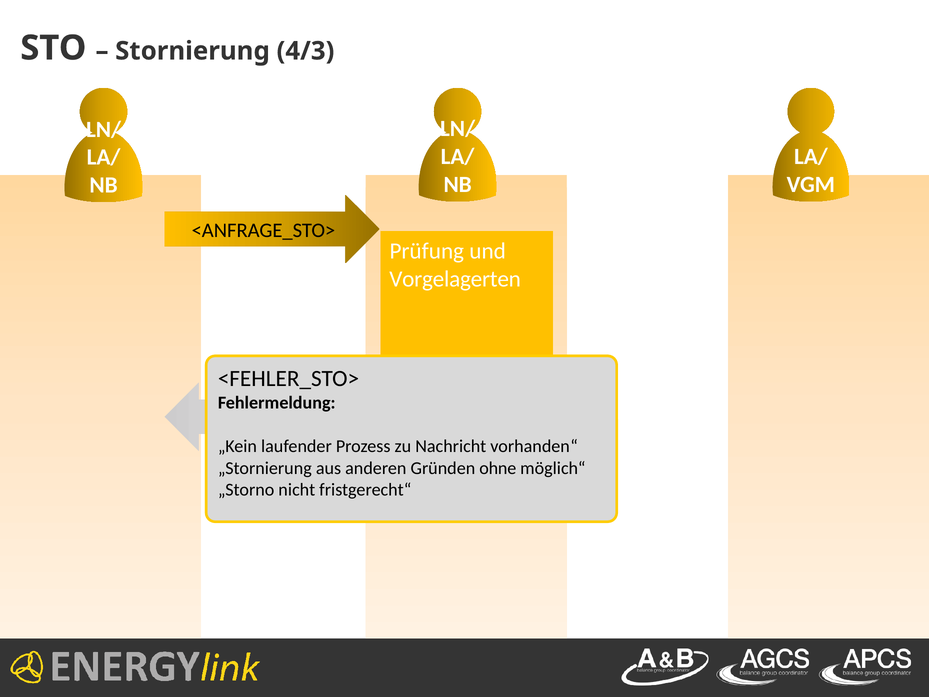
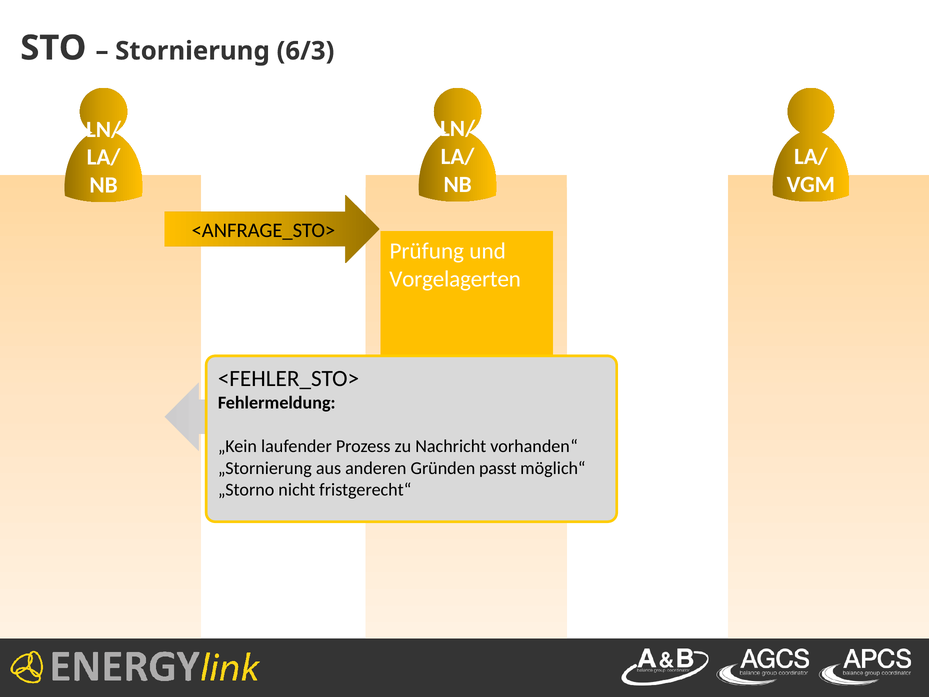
4/3: 4/3 -> 6/3
ohne: ohne -> passt
